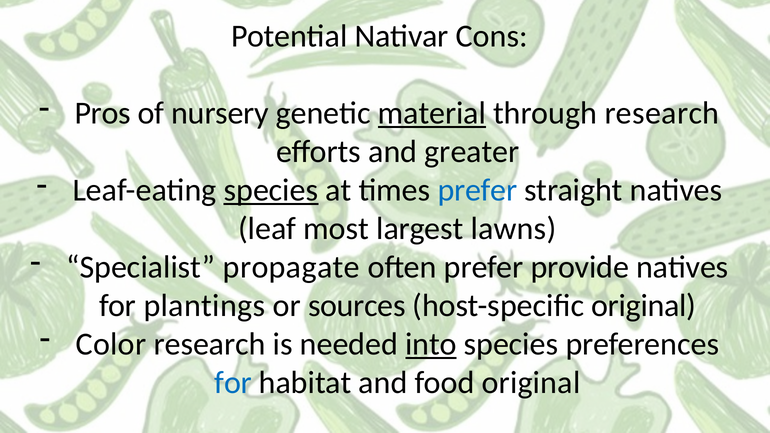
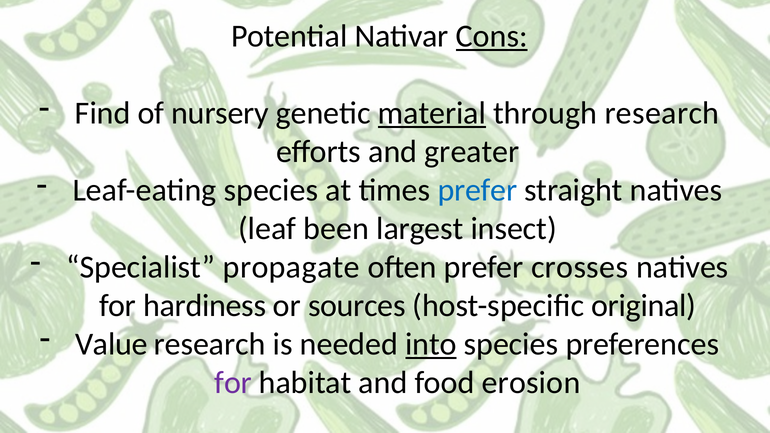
Cons underline: none -> present
Pros: Pros -> Find
species at (271, 190) underline: present -> none
most: most -> been
lawns: lawns -> insect
provide: provide -> crosses
plantings: plantings -> hardiness
Color: Color -> Value
for at (233, 383) colour: blue -> purple
food original: original -> erosion
